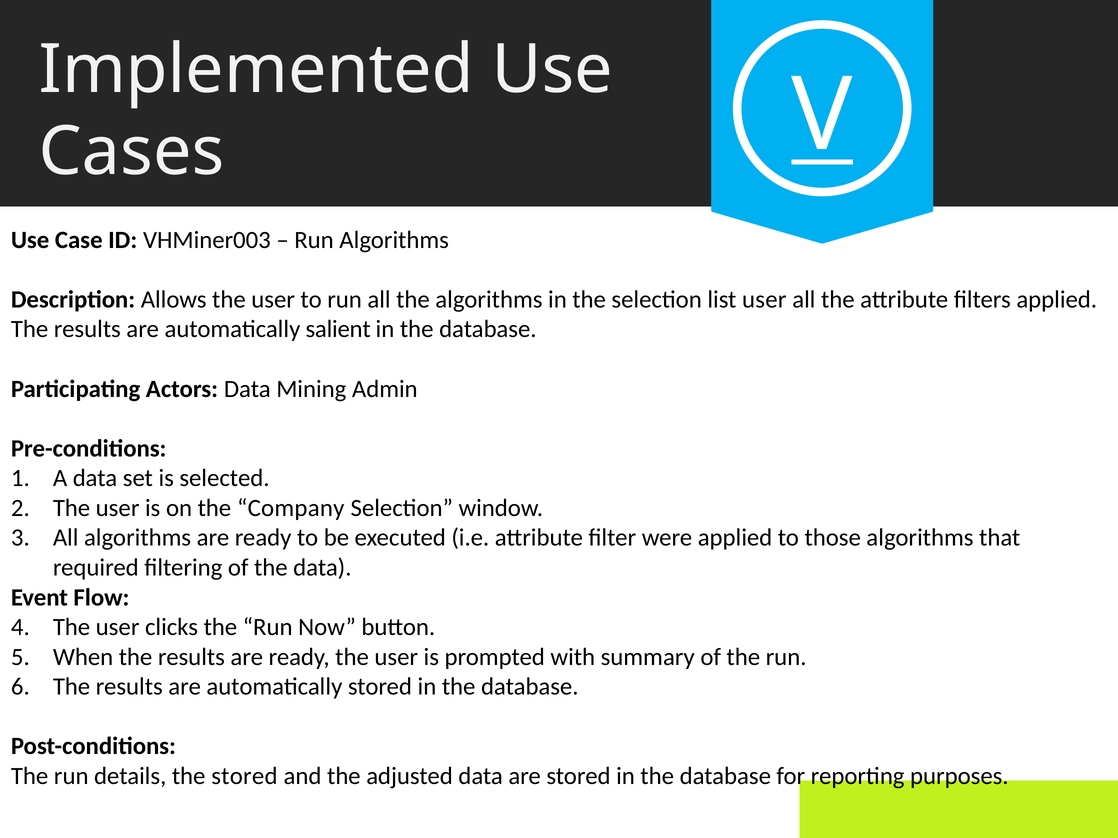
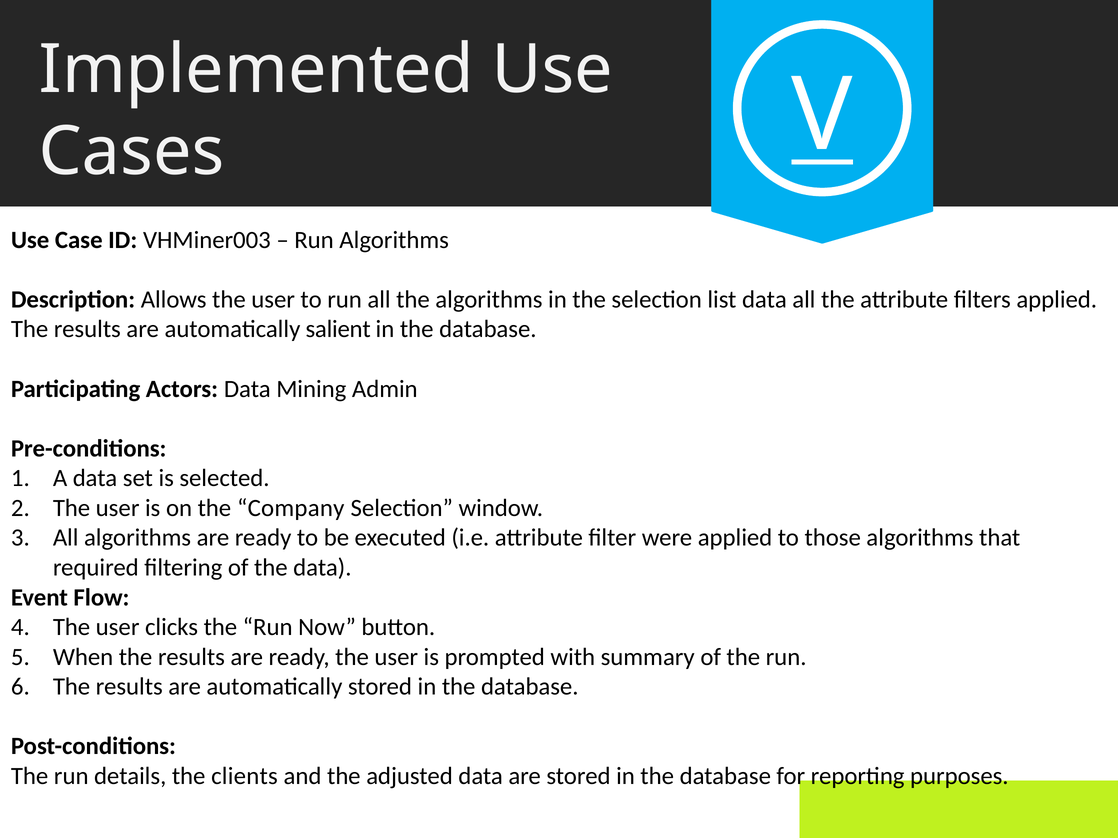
list user: user -> data
the stored: stored -> clients
